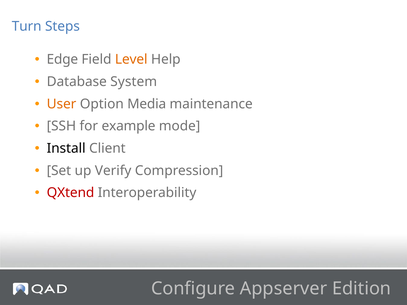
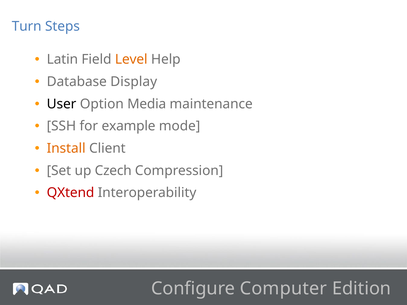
Edge: Edge -> Latin
System: System -> Display
User colour: orange -> black
Install colour: black -> orange
Verify: Verify -> Czech
Appserver: Appserver -> Computer
